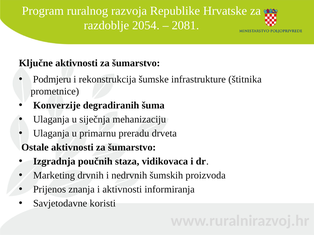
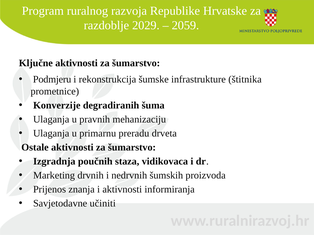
2054: 2054 -> 2029
2081: 2081 -> 2059
siječnja: siječnja -> pravnih
koristi: koristi -> učiniti
